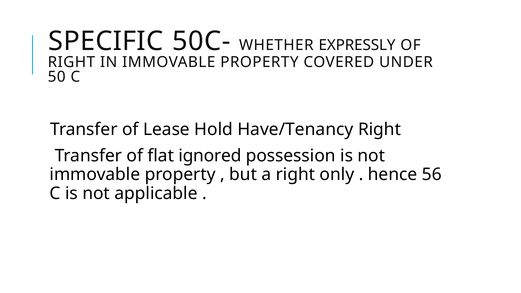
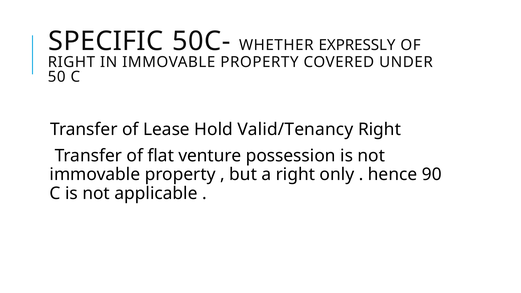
Have/Tenancy: Have/Tenancy -> Valid/Tenancy
ignored: ignored -> venture
56: 56 -> 90
